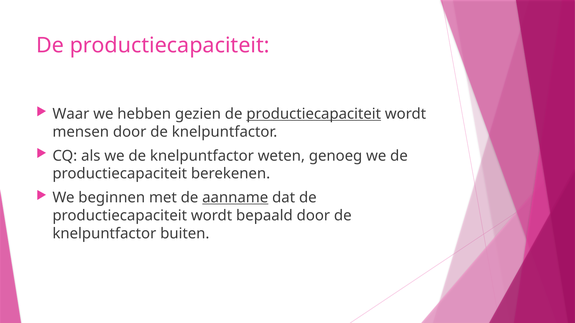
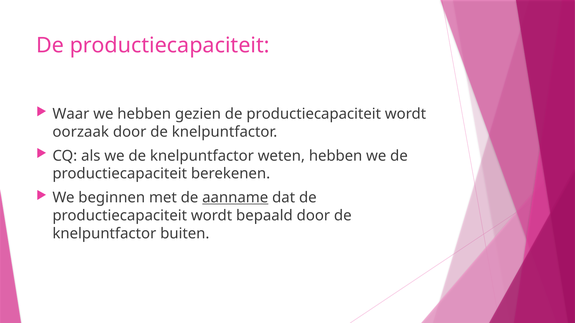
productiecapaciteit at (314, 114) underline: present -> none
mensen: mensen -> oorzaak
weten genoeg: genoeg -> hebben
